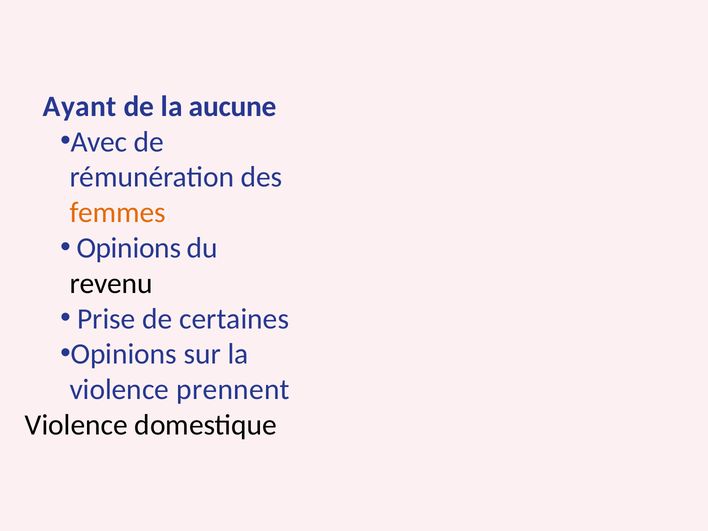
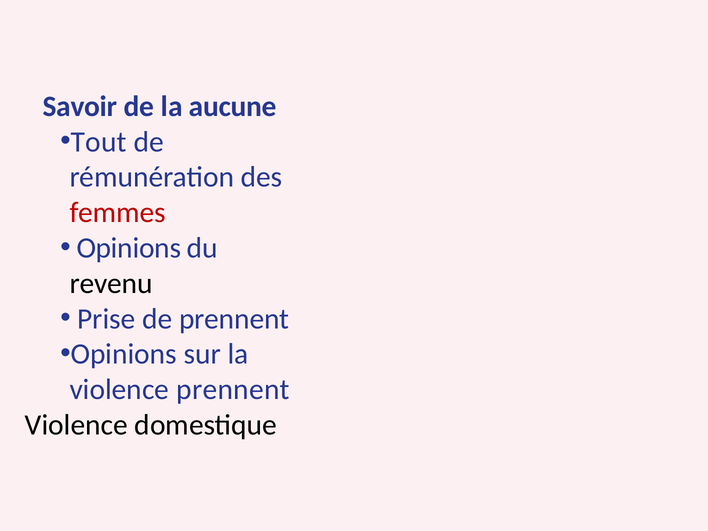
Ayant: Ayant -> Savoir
Avec: Avec -> Tout
femmes colour: orange -> red
de certaines: certaines -> prennent
